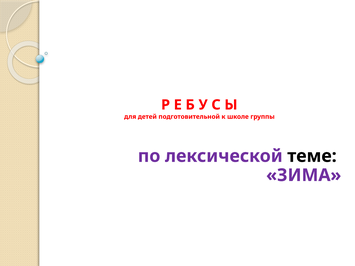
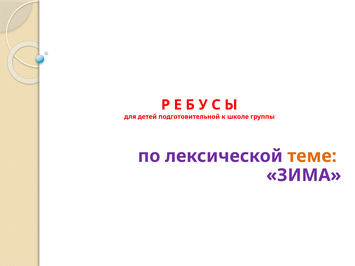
теме colour: black -> orange
